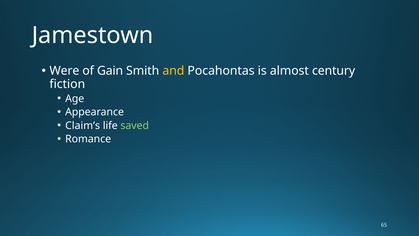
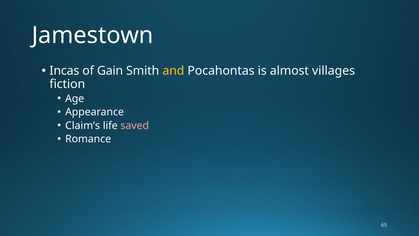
Were: Were -> Incas
century: century -> villages
saved colour: light green -> pink
